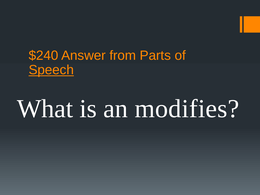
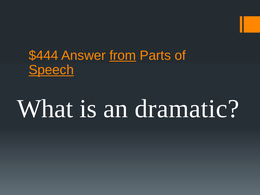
$240: $240 -> $444
from underline: none -> present
modifies: modifies -> dramatic
